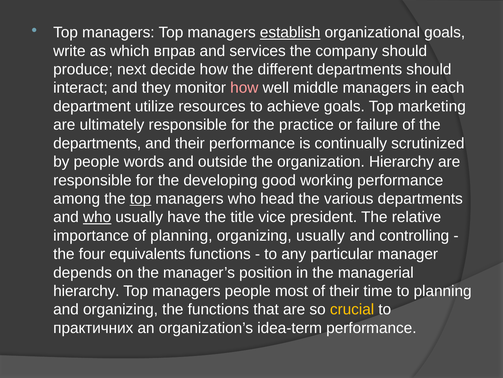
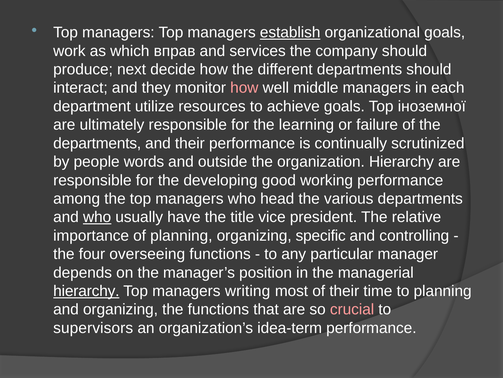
write: write -> work
marketing: marketing -> іноземної
practice: practice -> learning
top at (140, 198) underline: present -> none
organizing usually: usually -> specific
equivalents: equivalents -> overseeing
hierarchy at (86, 291) underline: none -> present
managers people: people -> writing
crucial colour: yellow -> pink
практичних: практичних -> supervisors
